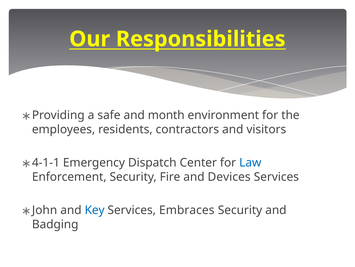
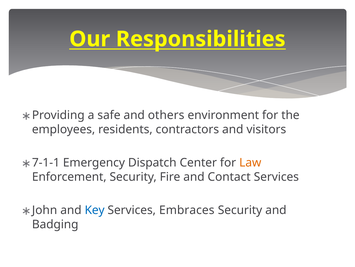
month: month -> others
4-1-1: 4-1-1 -> 7-1-1
Law colour: blue -> orange
Devices: Devices -> Contact
